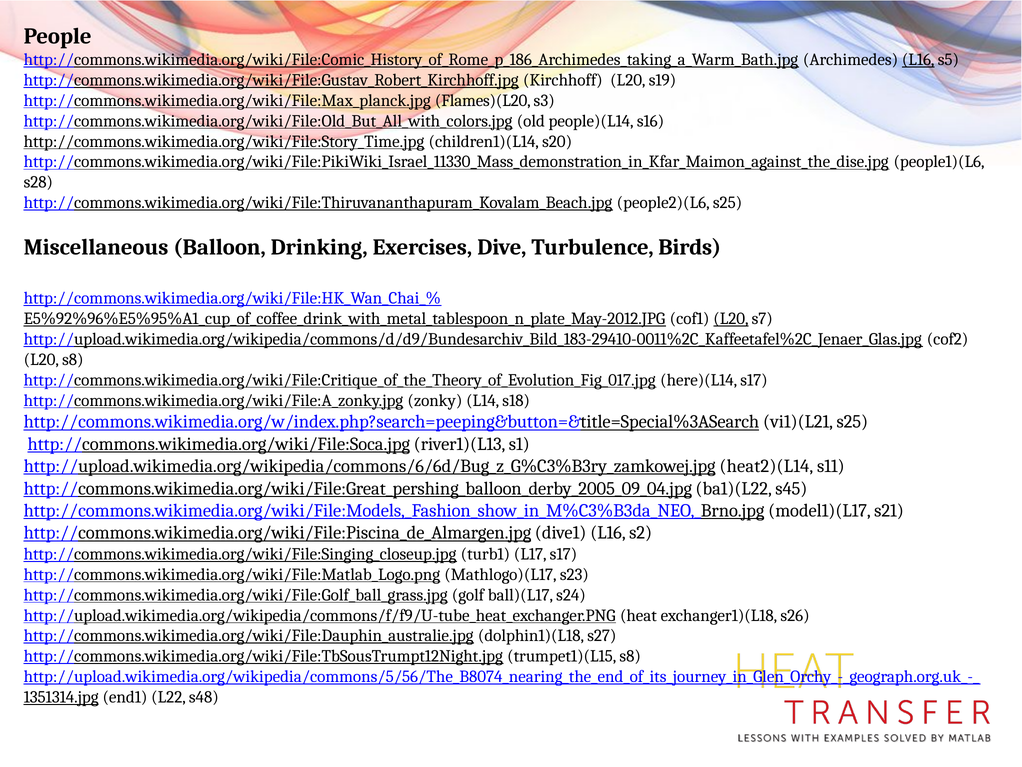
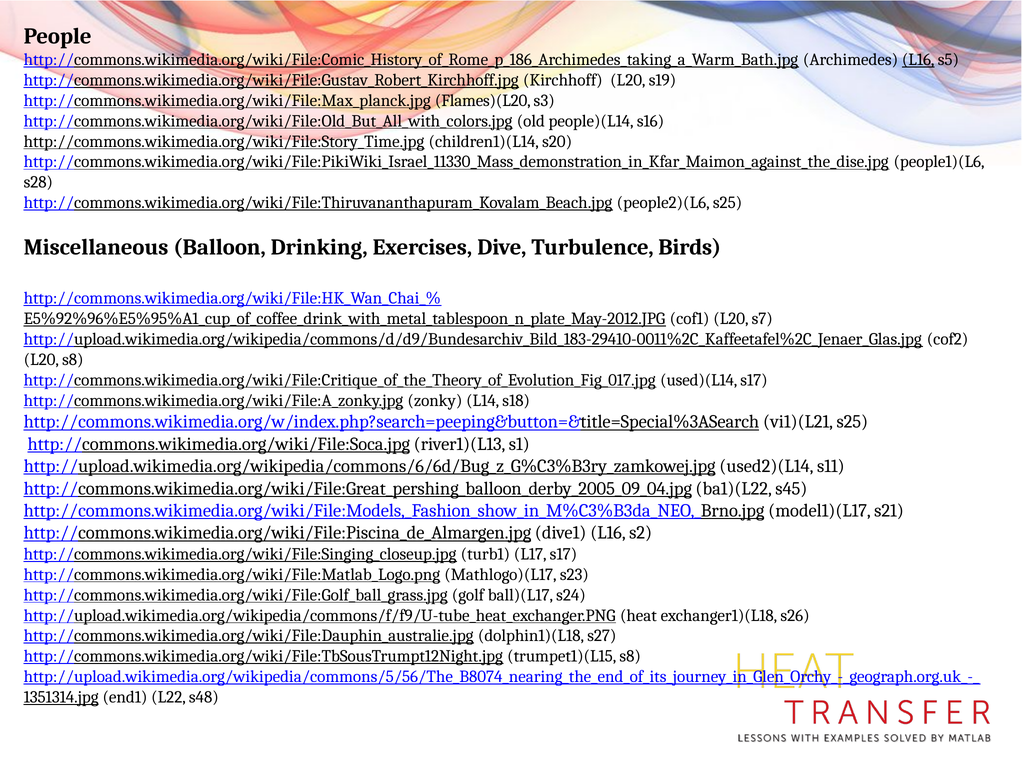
L20 at (731, 318) underline: present -> none
here)(L14: here)(L14 -> used)(L14
heat2)(L14: heat2)(L14 -> used2)(L14
